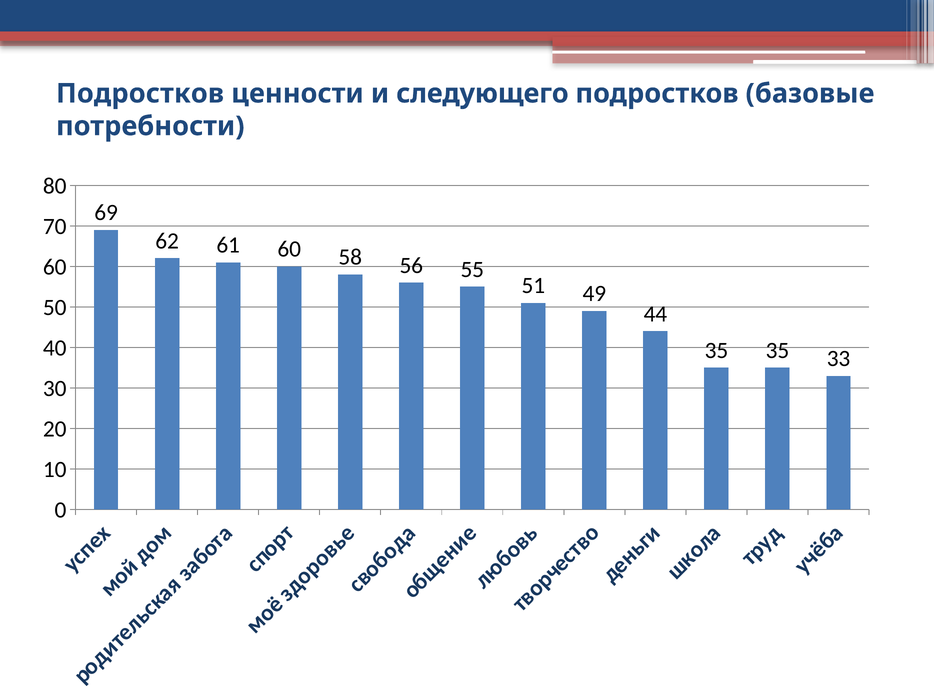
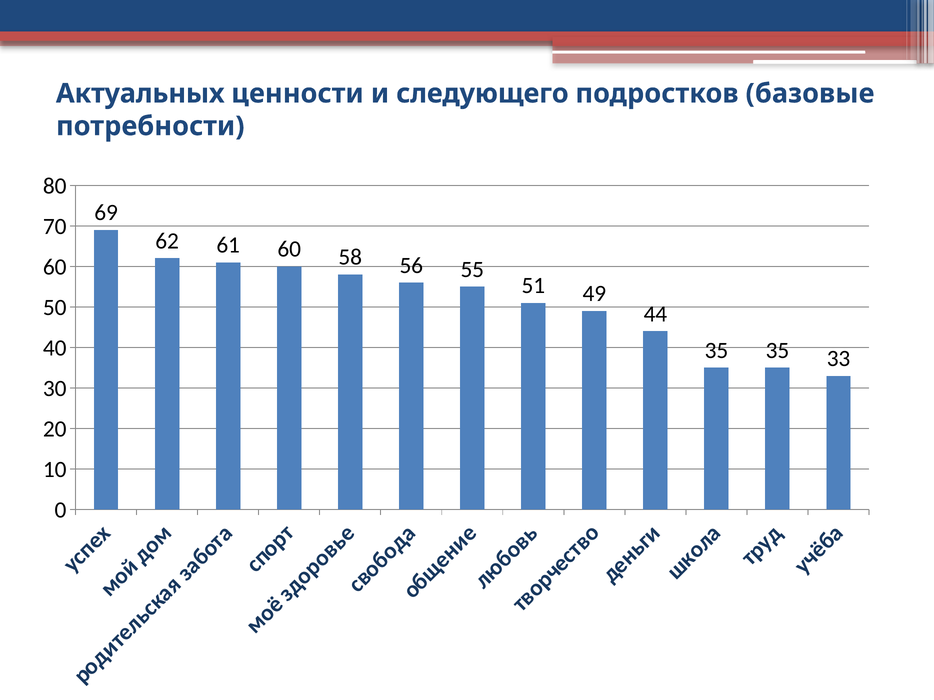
Подростков at (140, 94): Подростков -> Актуальных
